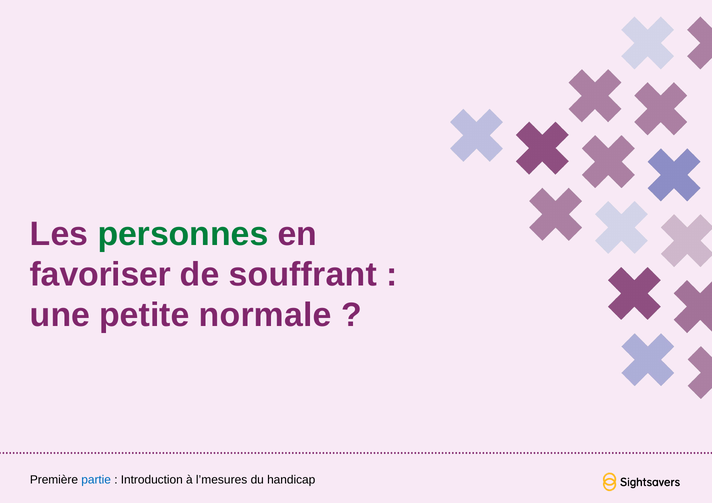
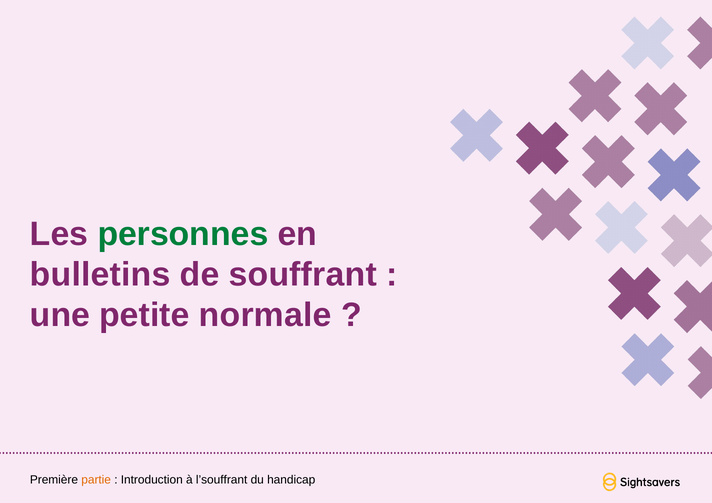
favoriser: favoriser -> bulletins
partie colour: blue -> orange
l’mesures: l’mesures -> l’souffrant
